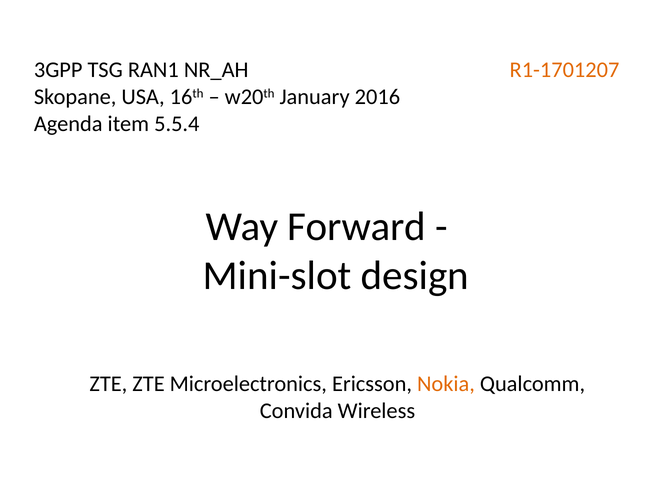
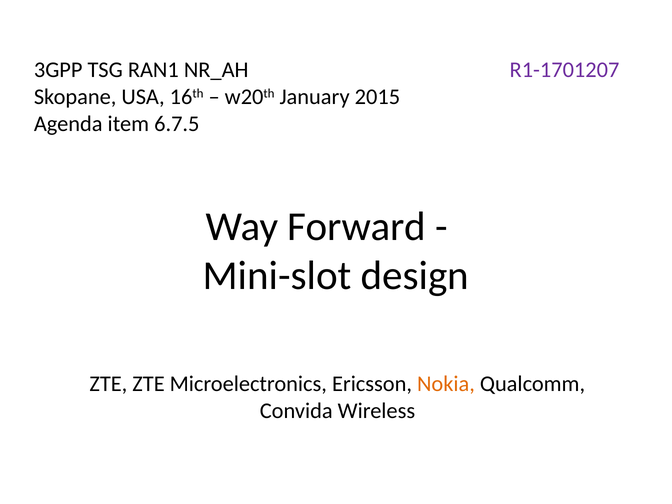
R1-1701207 colour: orange -> purple
2016: 2016 -> 2015
5.5.4: 5.5.4 -> 6.7.5
